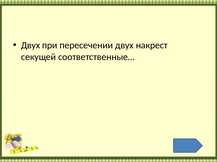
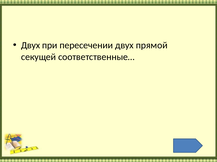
накрест: накрест -> прямой
